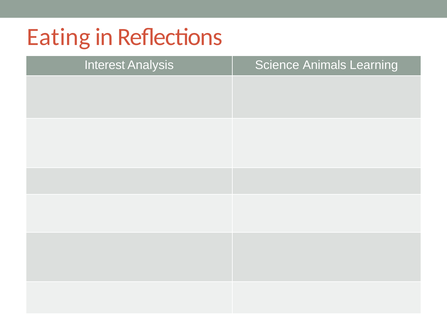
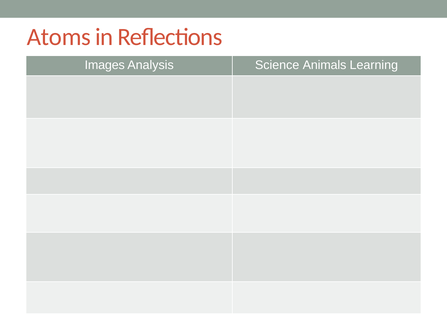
Eating: Eating -> Atoms
Interest: Interest -> Images
